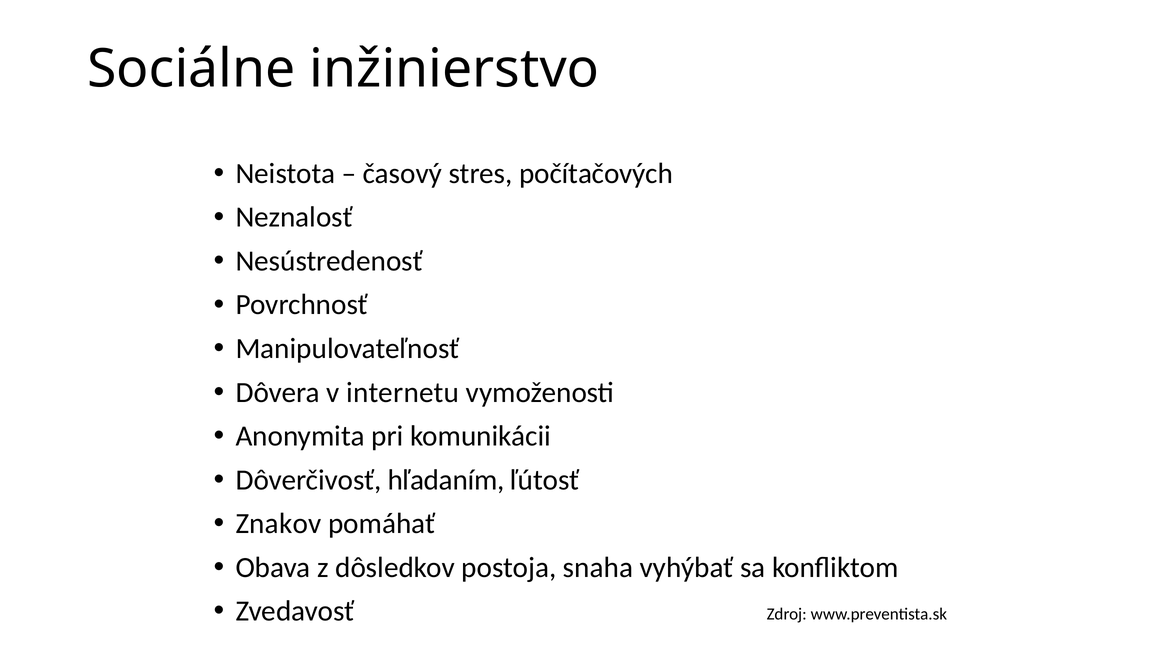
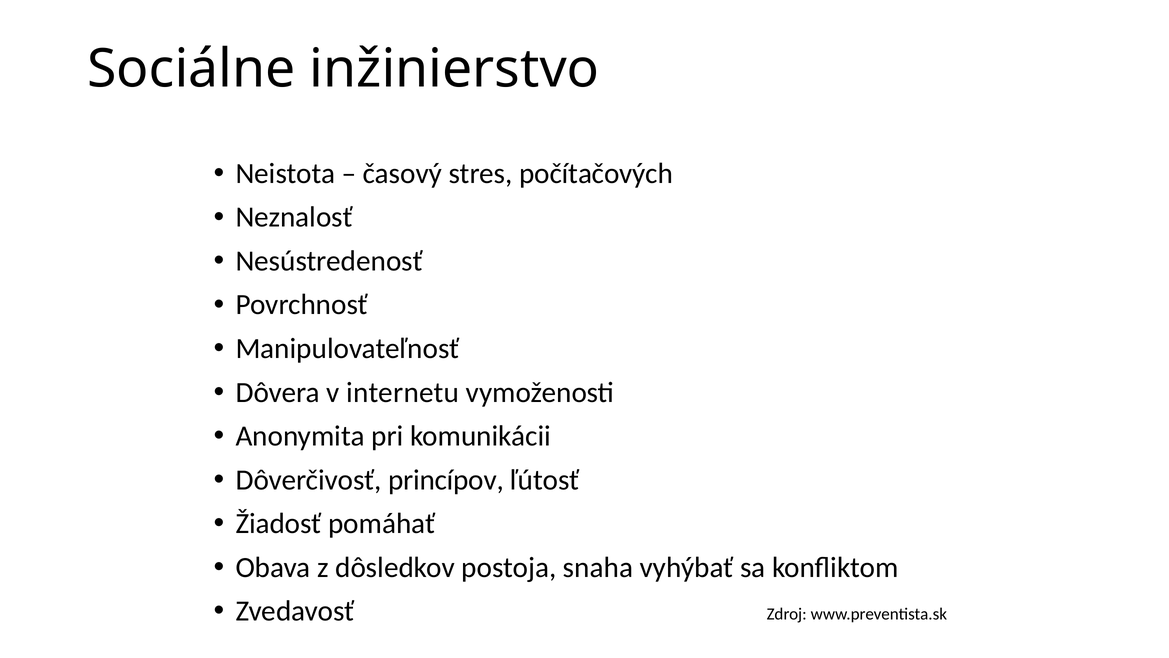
hľadaním: hľadaním -> princípov
Znakov: Znakov -> Žiadosť
